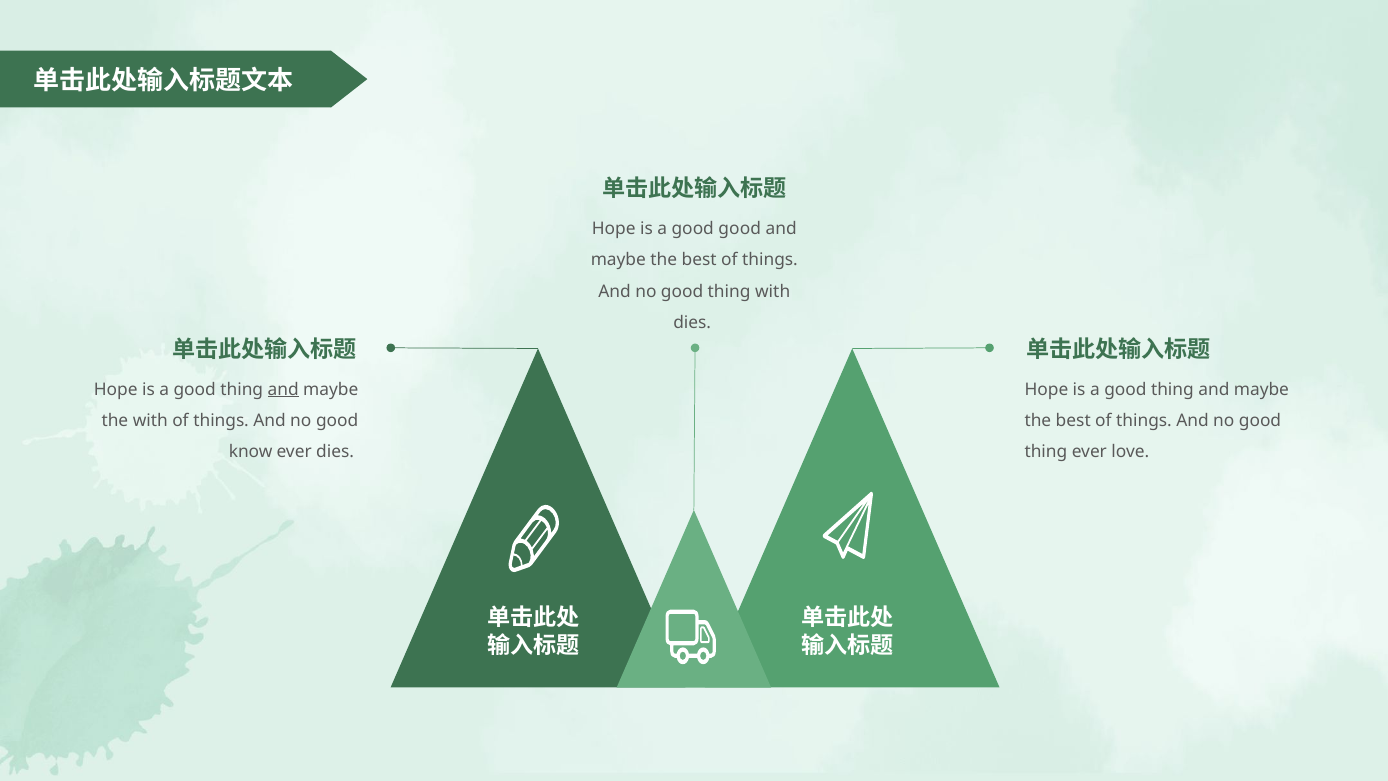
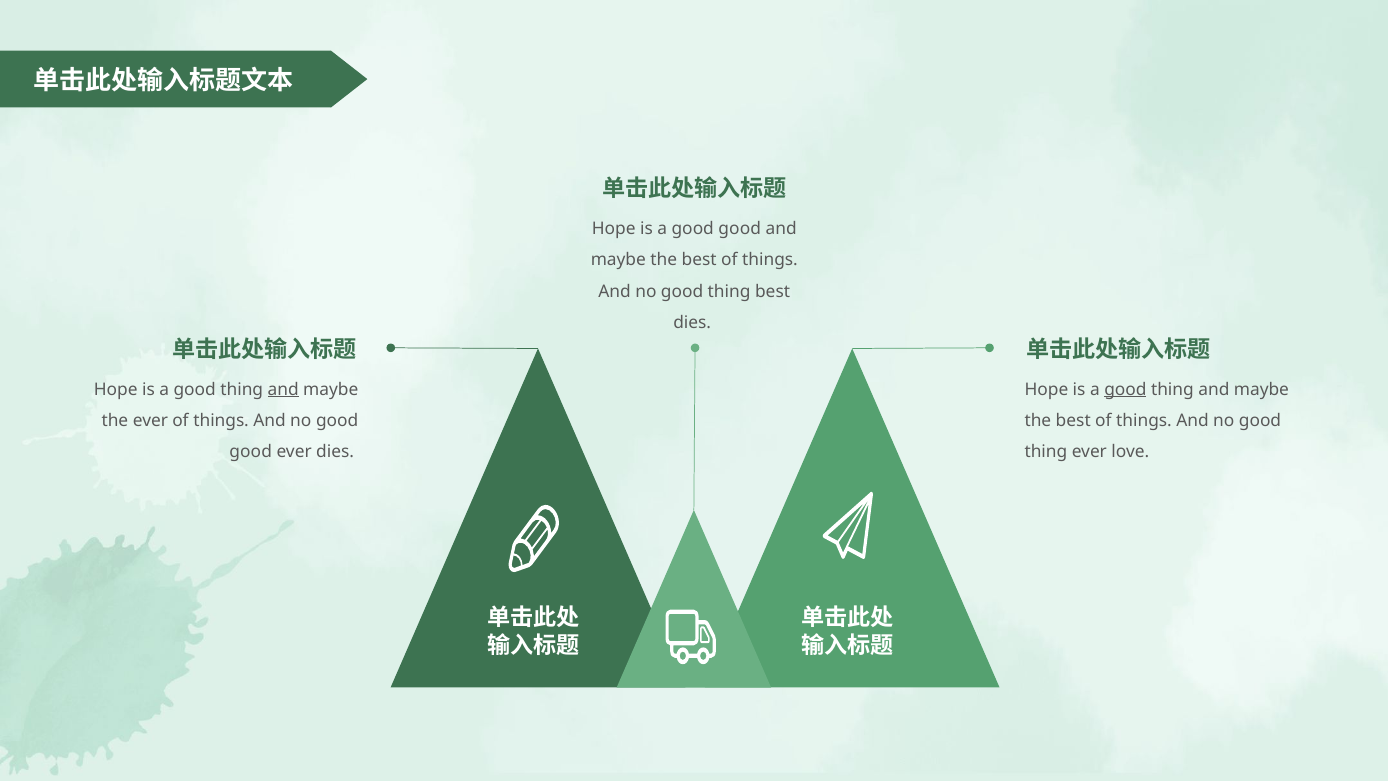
thing with: with -> best
good at (1125, 389) underline: none -> present
the with: with -> ever
know at (251, 452): know -> good
